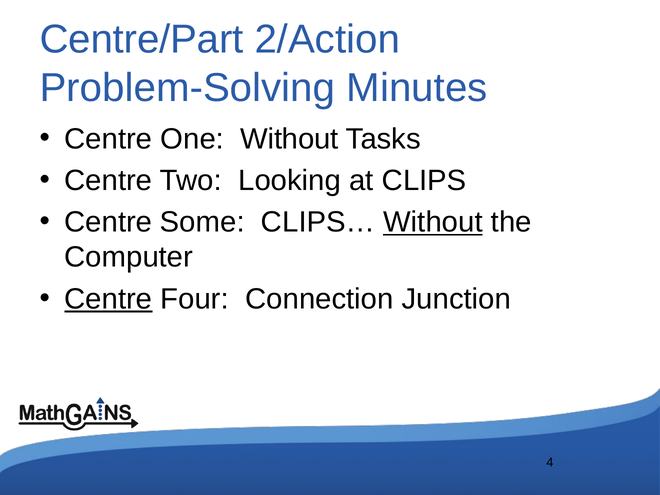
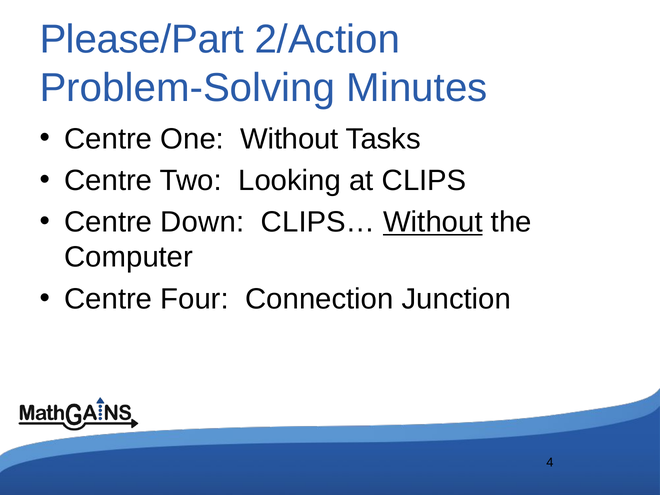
Centre/Part: Centre/Part -> Please/Part
Some: Some -> Down
Centre at (108, 299) underline: present -> none
